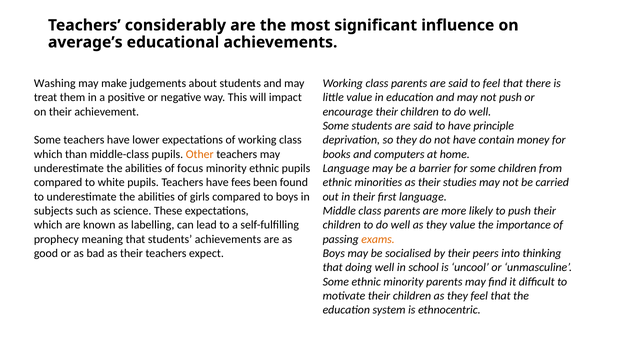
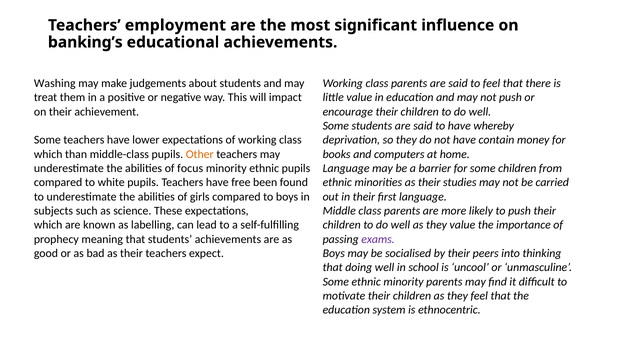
considerably: considerably -> employment
average’s: average’s -> banking’s
principle: principle -> whereby
fees: fees -> free
exams colour: orange -> purple
